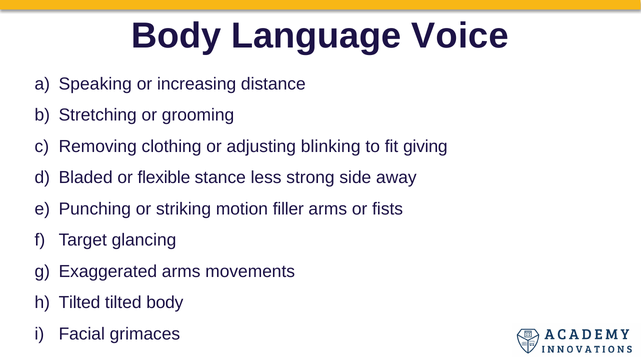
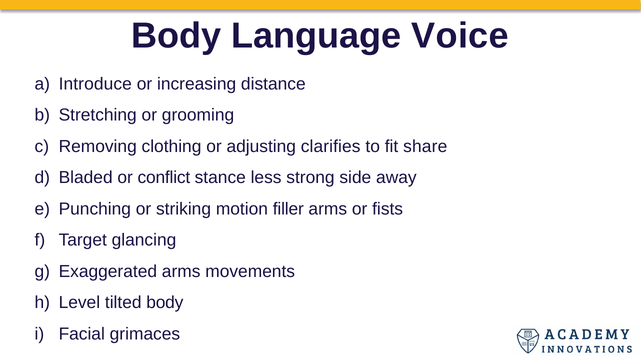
Speaking: Speaking -> Introduce
blinking: blinking -> clarifies
giving: giving -> share
flexible: flexible -> conflict
Tilted at (79, 302): Tilted -> Level
